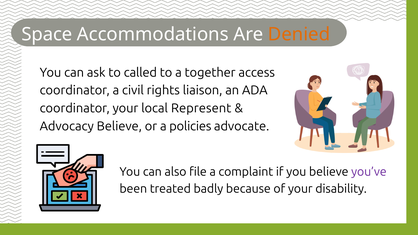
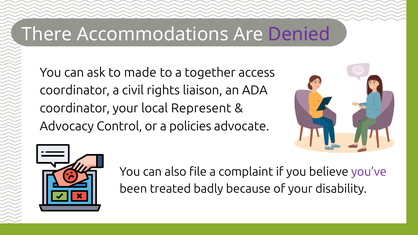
Space: Space -> There
Denied colour: orange -> purple
called: called -> made
Advocacy Believe: Believe -> Control
